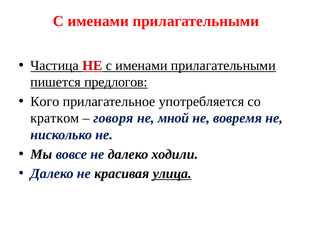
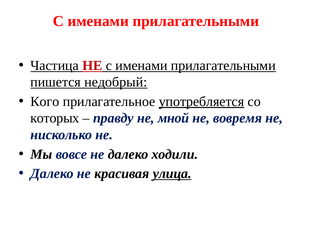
предлогов: предлогов -> недобрый
употребляется underline: none -> present
кратком: кратком -> которых
говоря: говоря -> правду
